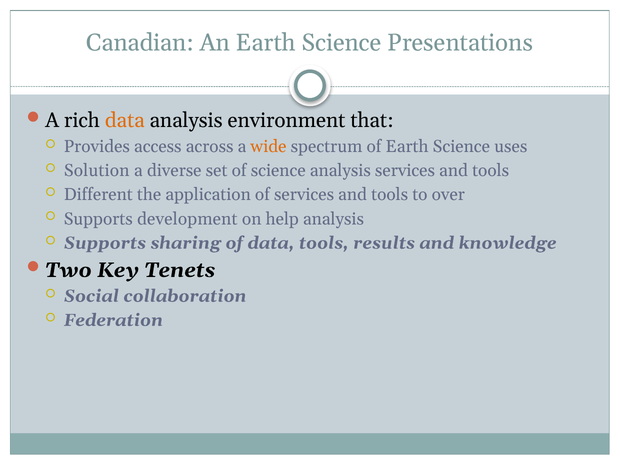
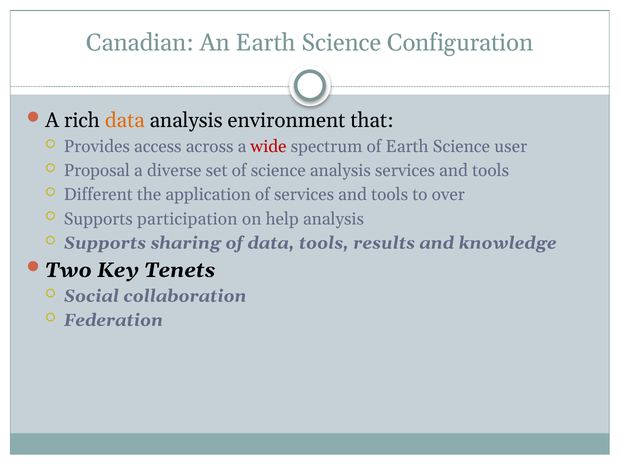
Presentations: Presentations -> Configuration
wide colour: orange -> red
uses: uses -> user
Solution: Solution -> Proposal
development: development -> participation
